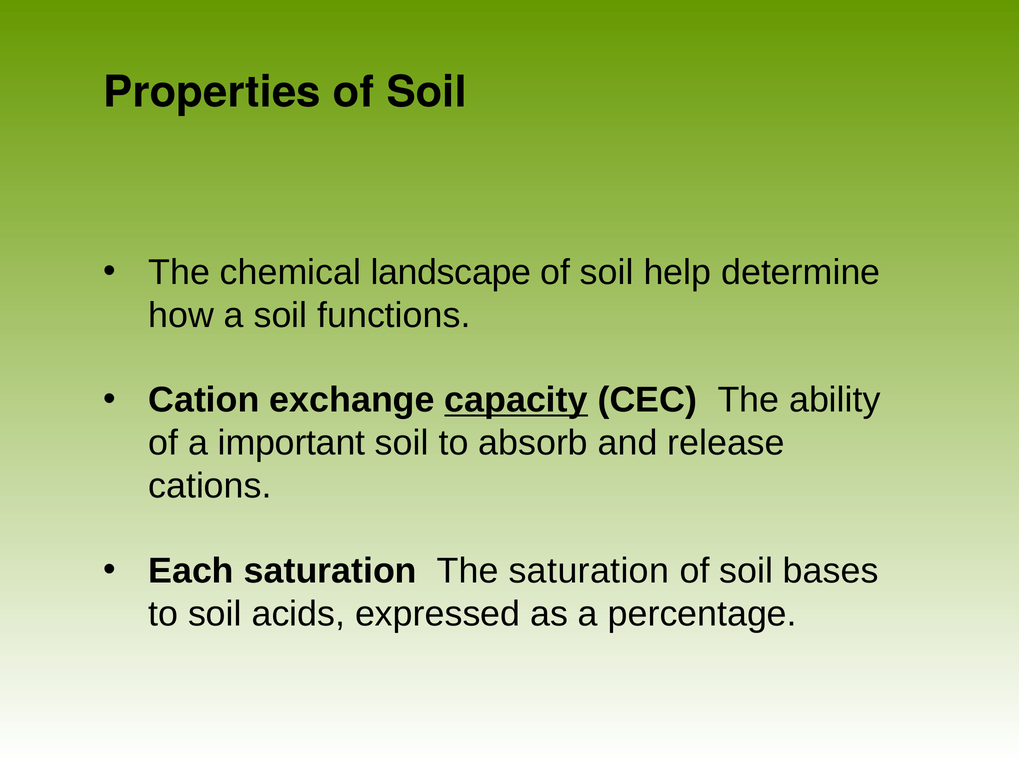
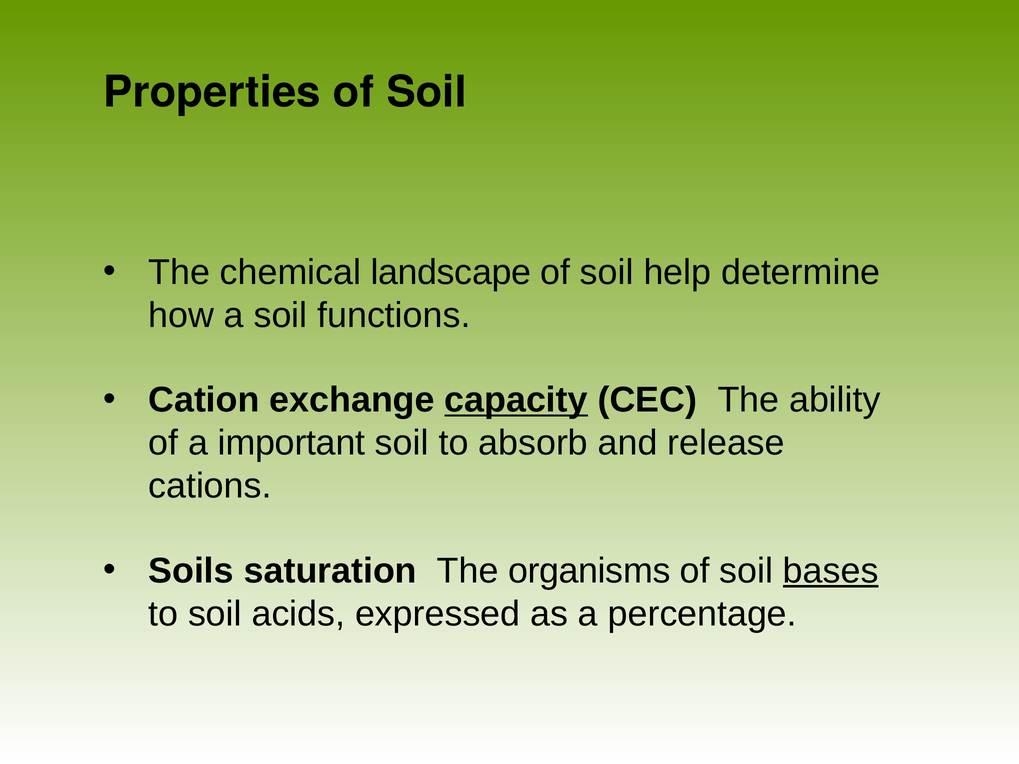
Each: Each -> Soils
The saturation: saturation -> organisms
bases underline: none -> present
